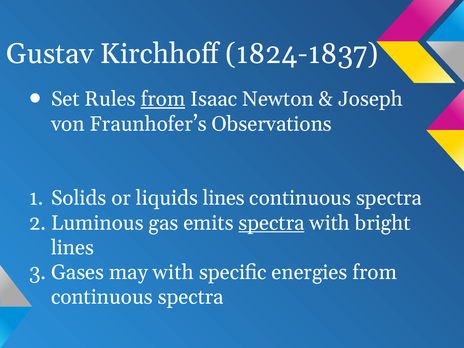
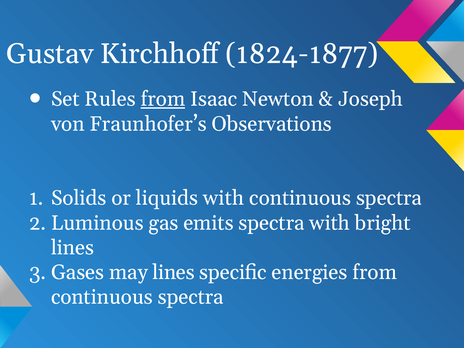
1824-1837: 1824-1837 -> 1824-1877
liquids lines: lines -> with
spectra at (271, 223) underline: present -> none
may with: with -> lines
